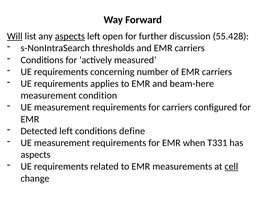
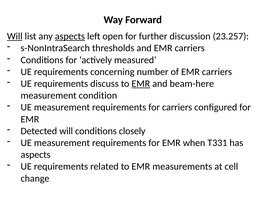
55.428: 55.428 -> 23.257
applies: applies -> discuss
EMR at (141, 84) underline: none -> present
Detected left: left -> will
define: define -> closely
cell underline: present -> none
